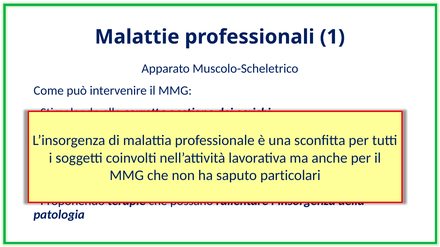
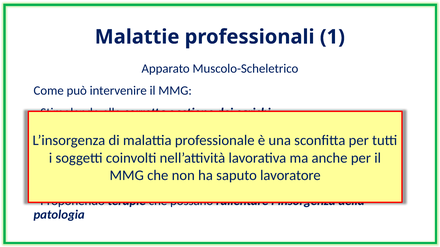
particolari: particolari -> lavoratore
